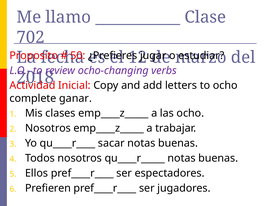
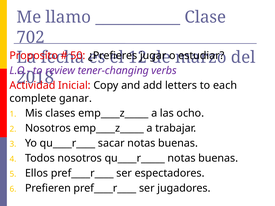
ocho-changing: ocho-changing -> tener-changing
to ocho: ocho -> each
